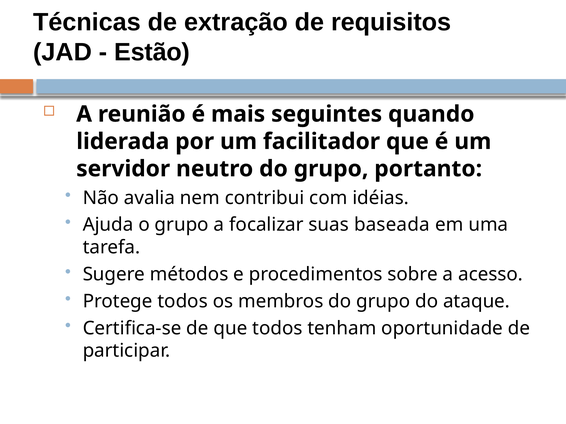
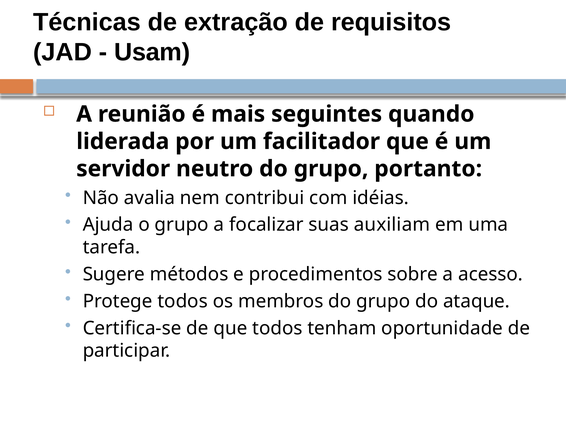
Estão: Estão -> Usam
baseada: baseada -> auxiliam
